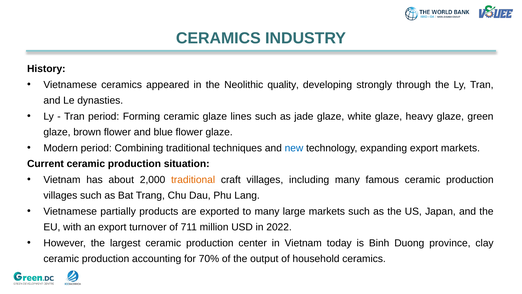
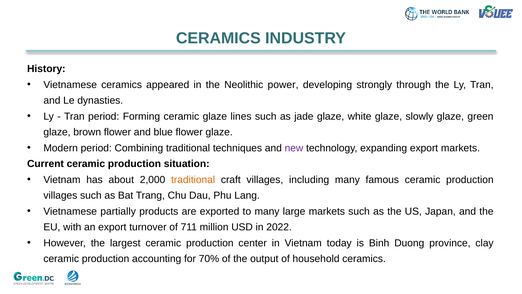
quality: quality -> power
heavy: heavy -> slowly
new colour: blue -> purple
